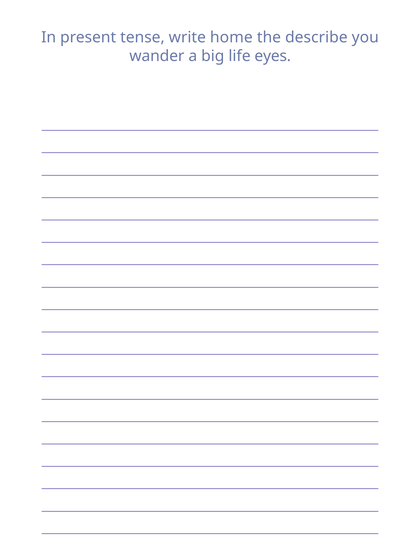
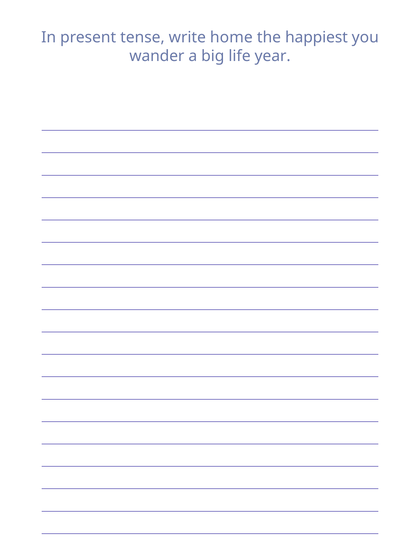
describe: describe -> happiest
eyes: eyes -> year
